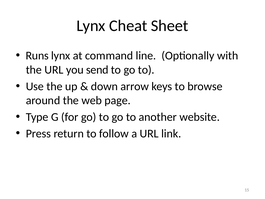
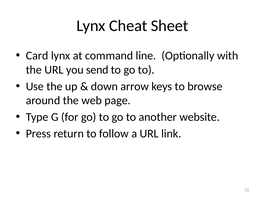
Runs: Runs -> Card
